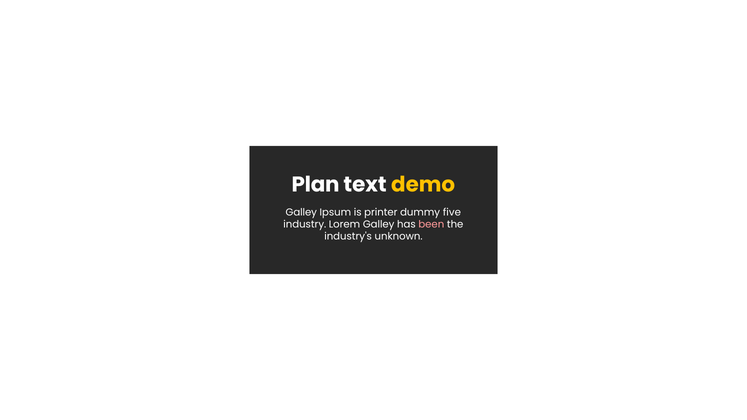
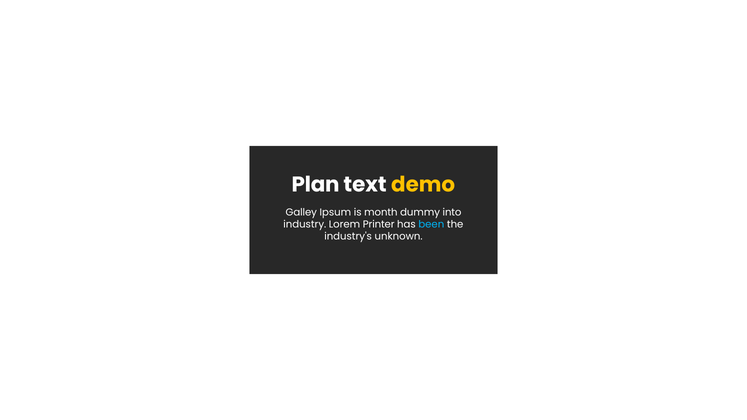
printer: printer -> month
five: five -> into
Lorem Galley: Galley -> Printer
been colour: pink -> light blue
